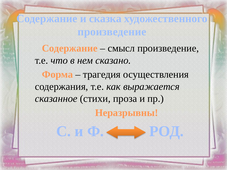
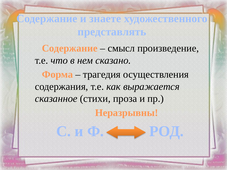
сказка: сказка -> знаете
произведение at (112, 32): произведение -> представлять
